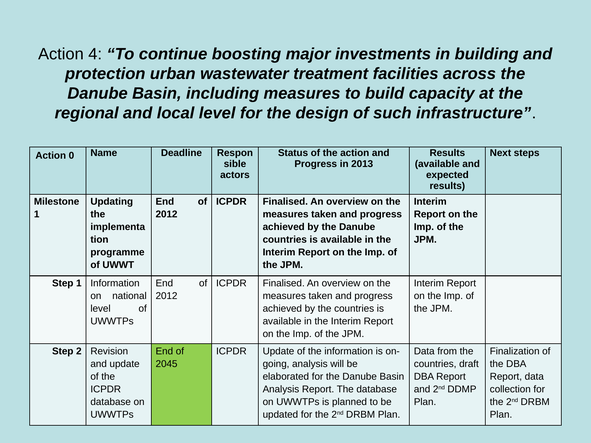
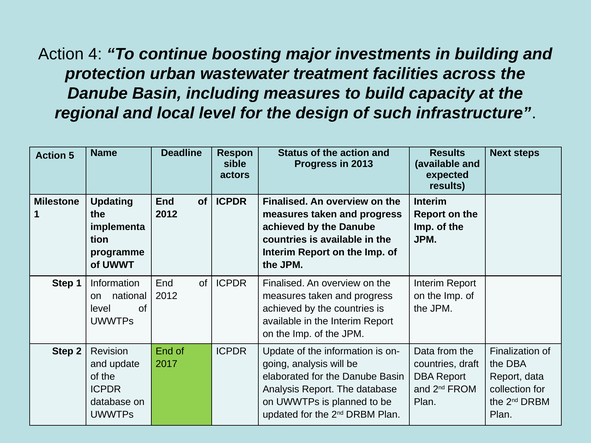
0: 0 -> 5
2045: 2045 -> 2017
2nd DDMP: DDMP -> FROM
